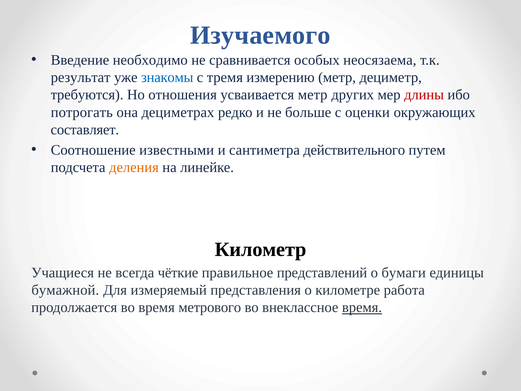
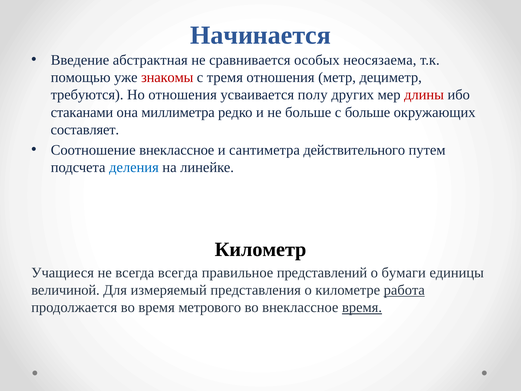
Изучаемого: Изучаемого -> Начинается
необходимо: необходимо -> абстрактная
результат: результат -> помощью
знакомы colour: blue -> red
тремя измерению: измерению -> отношения
усваивается метр: метр -> полу
потрогать: потрогать -> стаканами
дециметрах: дециметрах -> миллиметра
с оценки: оценки -> больше
Соотношение известными: известными -> внеклассное
деления colour: orange -> blue
всегда чёткие: чёткие -> всегда
бумажной: бумажной -> величиной
работа underline: none -> present
